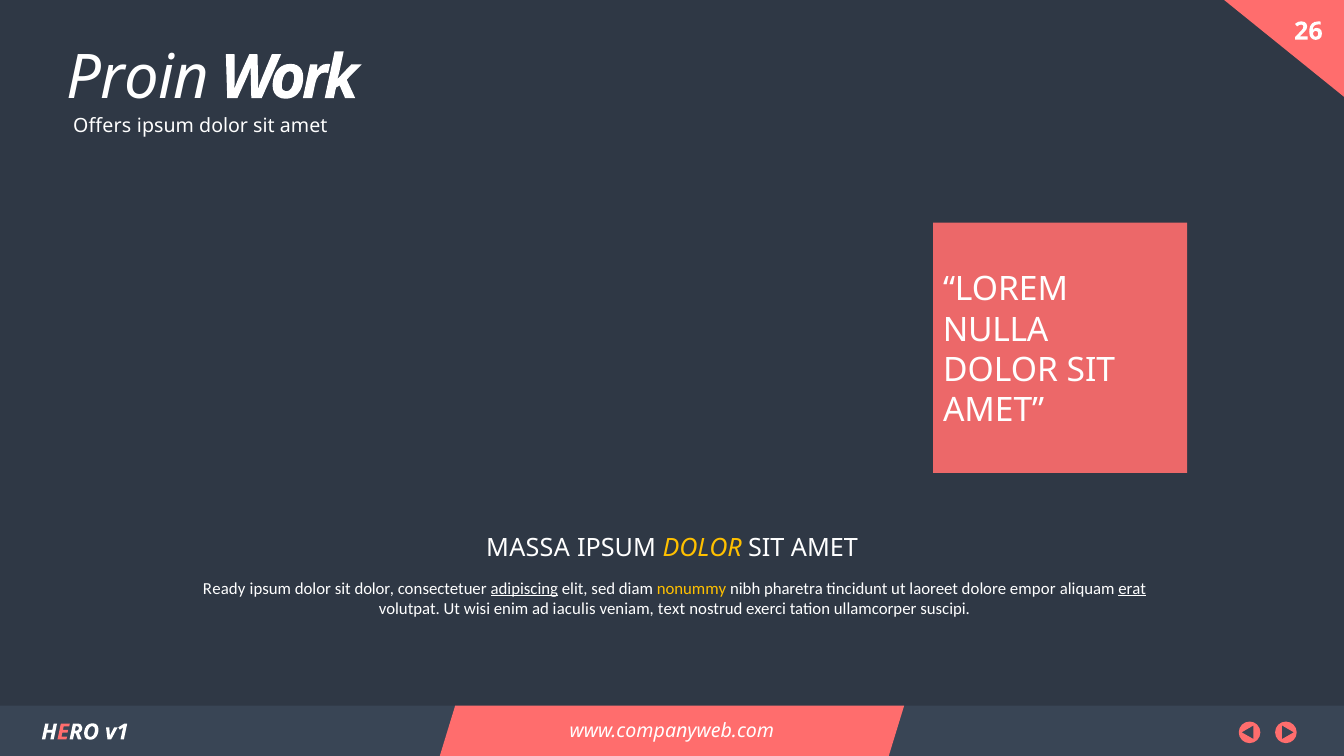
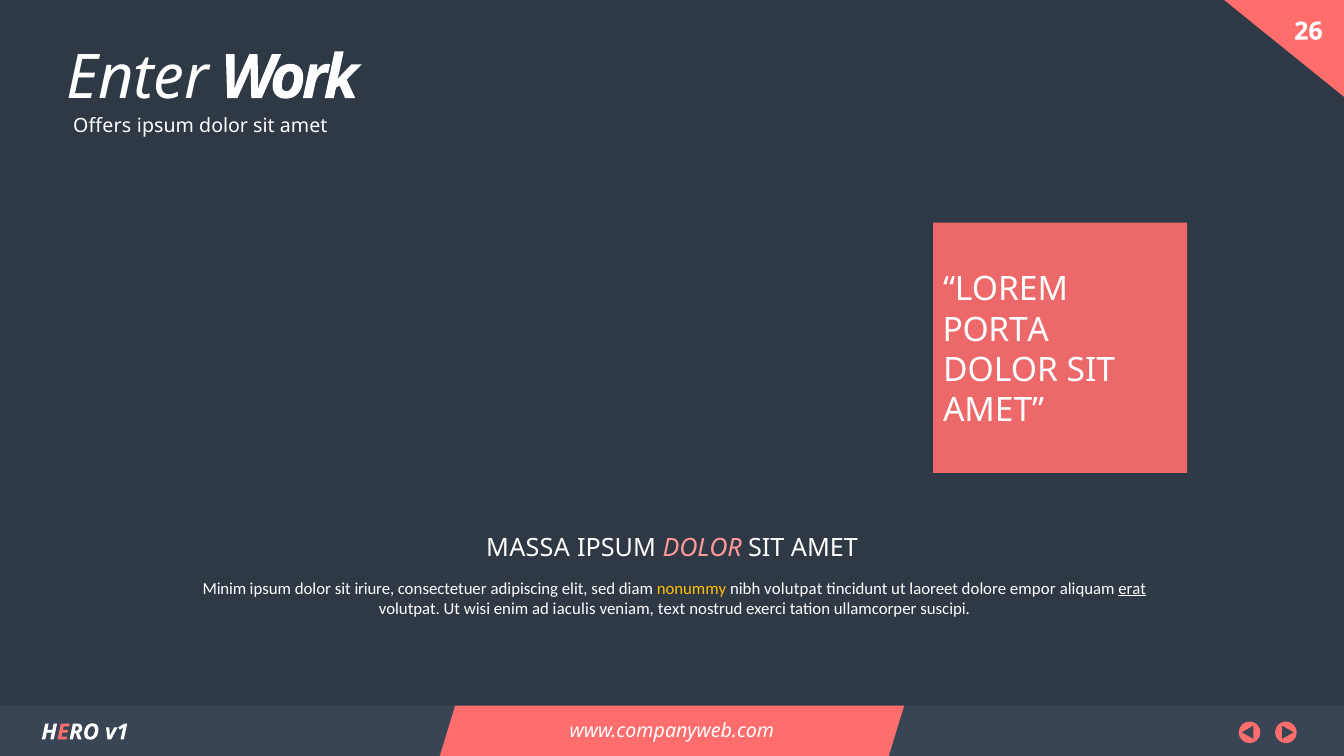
Proin: Proin -> Enter
NULLA: NULLA -> PORTA
DOLOR at (702, 548) colour: yellow -> pink
Ready: Ready -> Minim
sit dolor: dolor -> iriure
adipiscing underline: present -> none
nibh pharetra: pharetra -> volutpat
